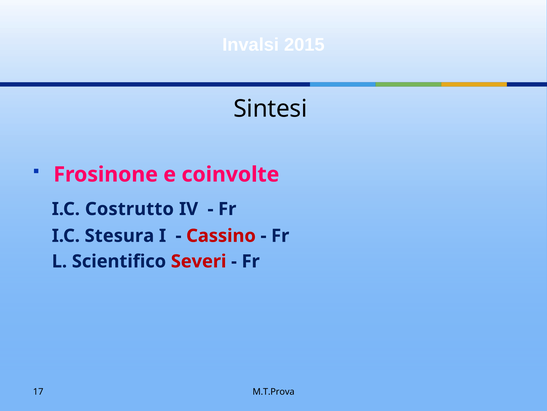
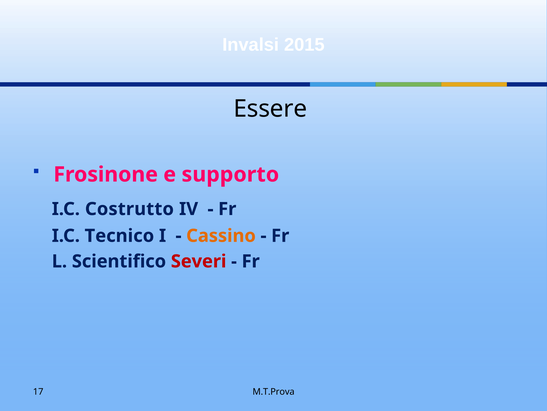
Sintesi: Sintesi -> Essere
coinvolte: coinvolte -> supporto
Stesura: Stesura -> Tecnico
Cassino colour: red -> orange
